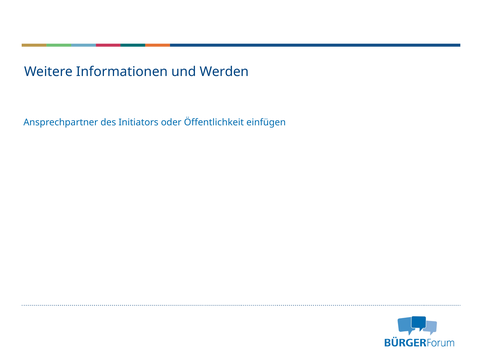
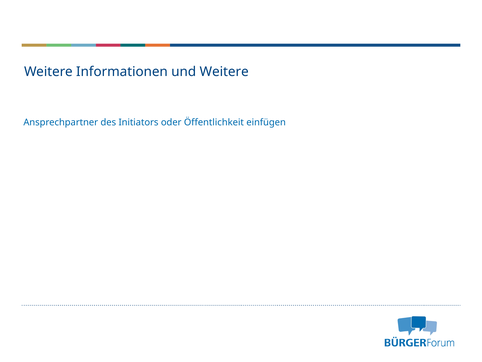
und Werden: Werden -> Weitere
